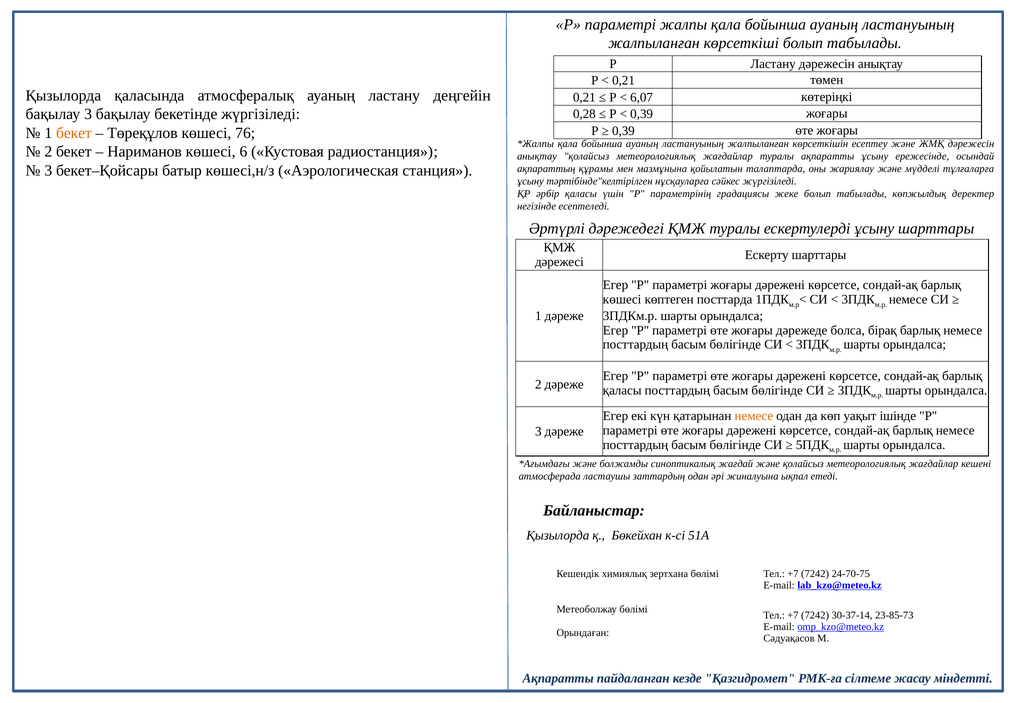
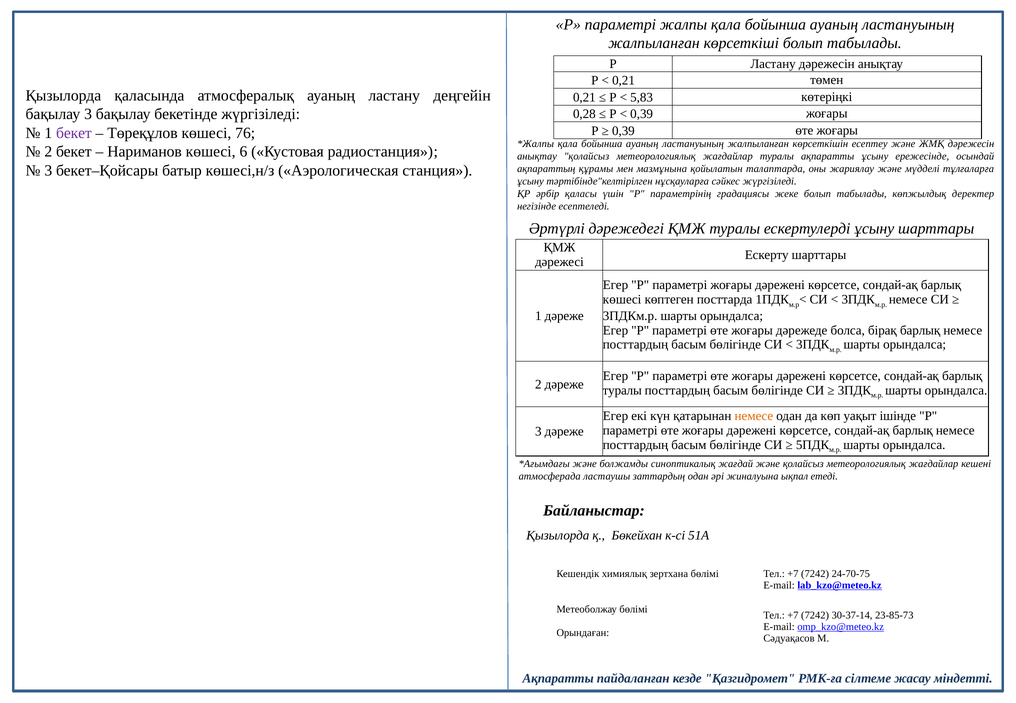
6,07: 6,07 -> 5,83
бекет at (74, 133) colour: orange -> purple
қаласы at (622, 391): қаласы -> туралы
